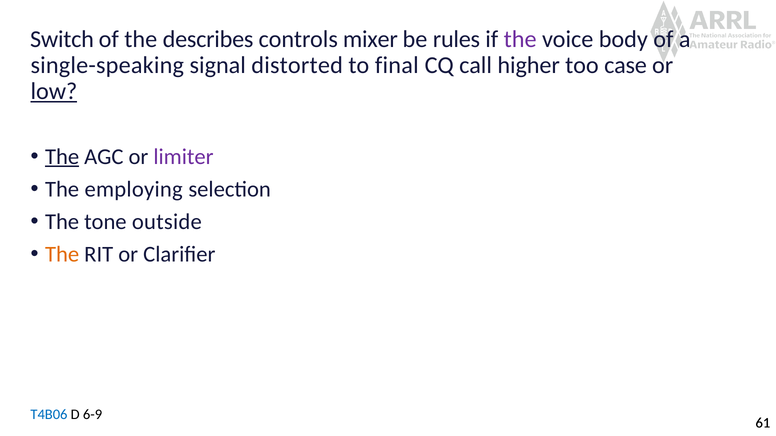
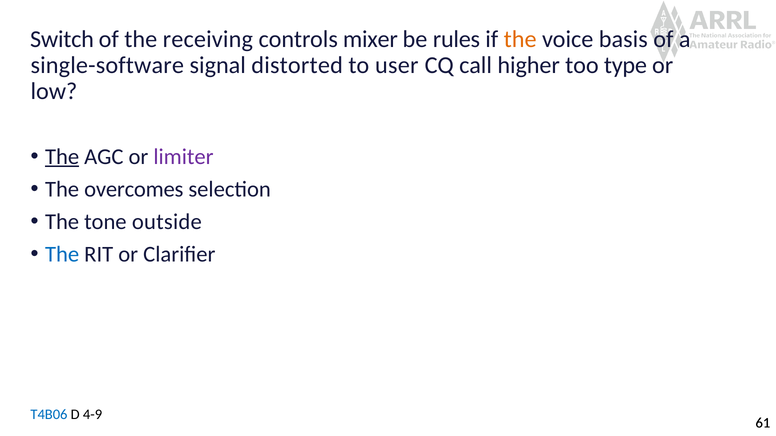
describes: describes -> receiving
the at (520, 39) colour: purple -> orange
body: body -> basis
single-speaking: single-speaking -> single-software
final: final -> user
case: case -> type
low underline: present -> none
employing: employing -> overcomes
The at (62, 254) colour: orange -> blue
6-9: 6-9 -> 4-9
